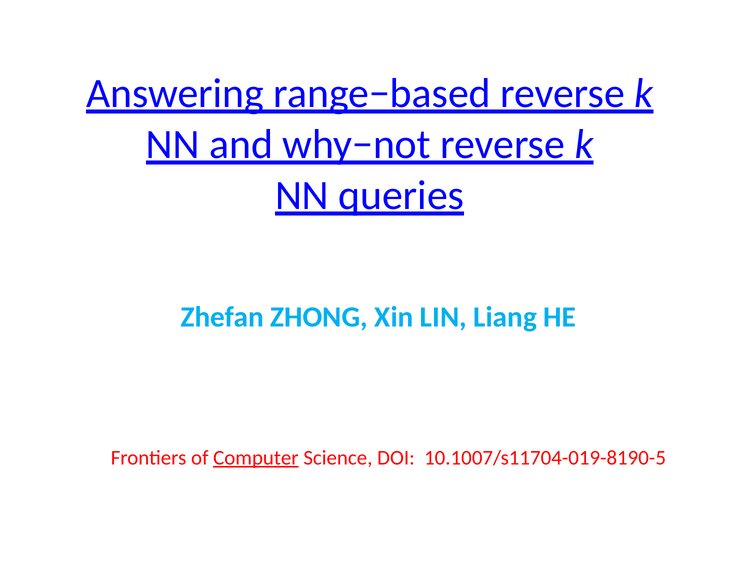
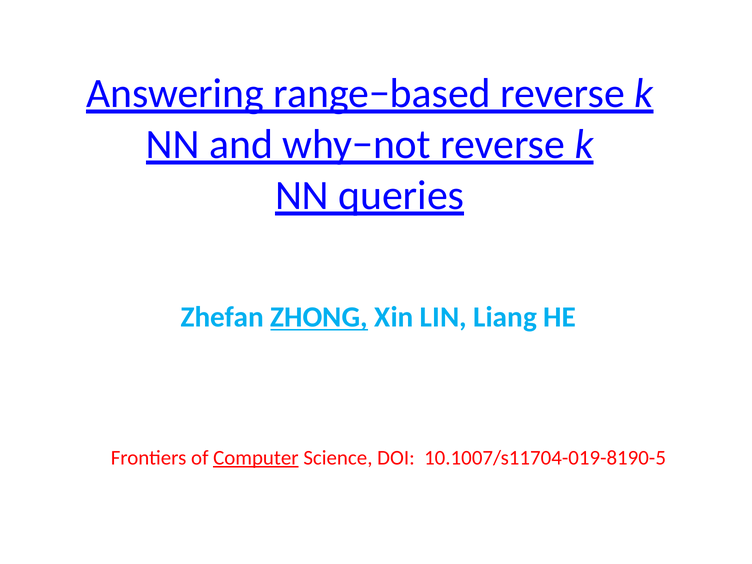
ZHONG underline: none -> present
